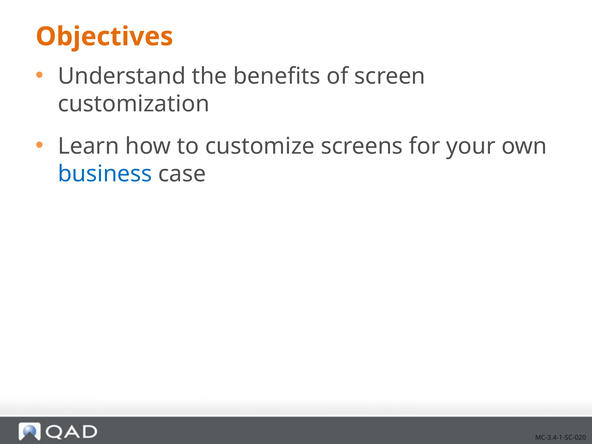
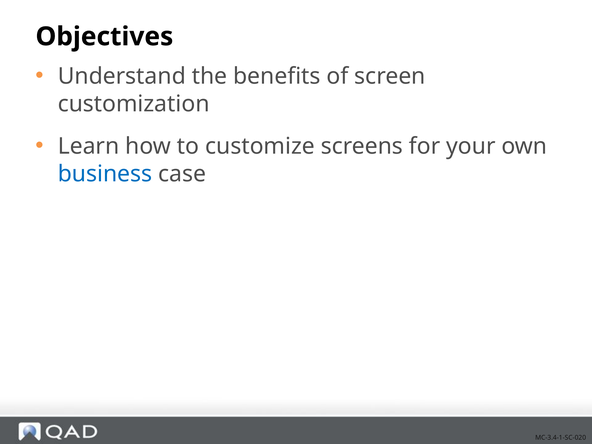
Objectives colour: orange -> black
